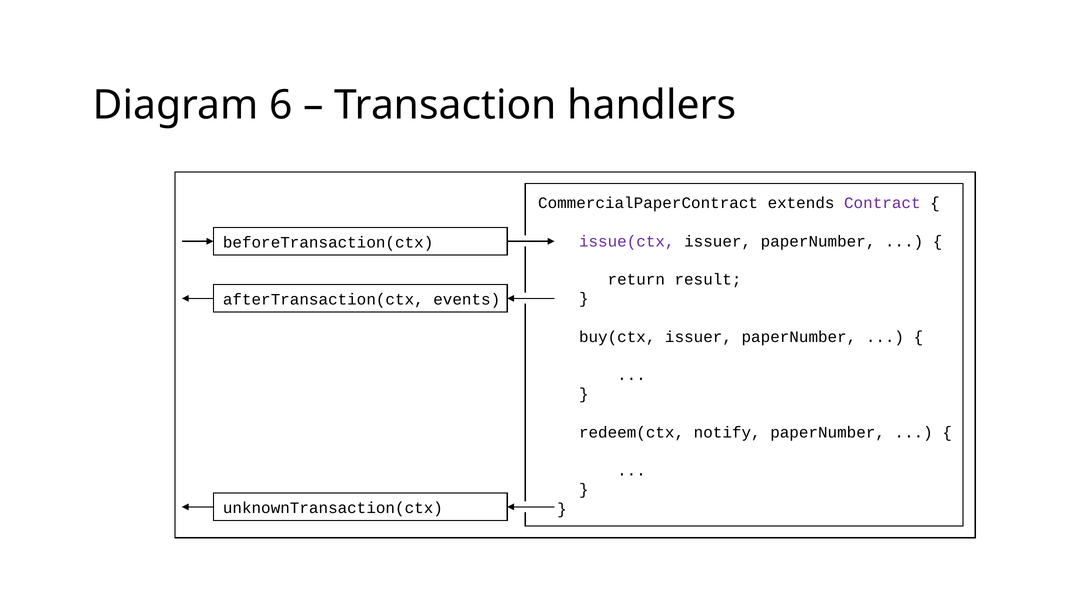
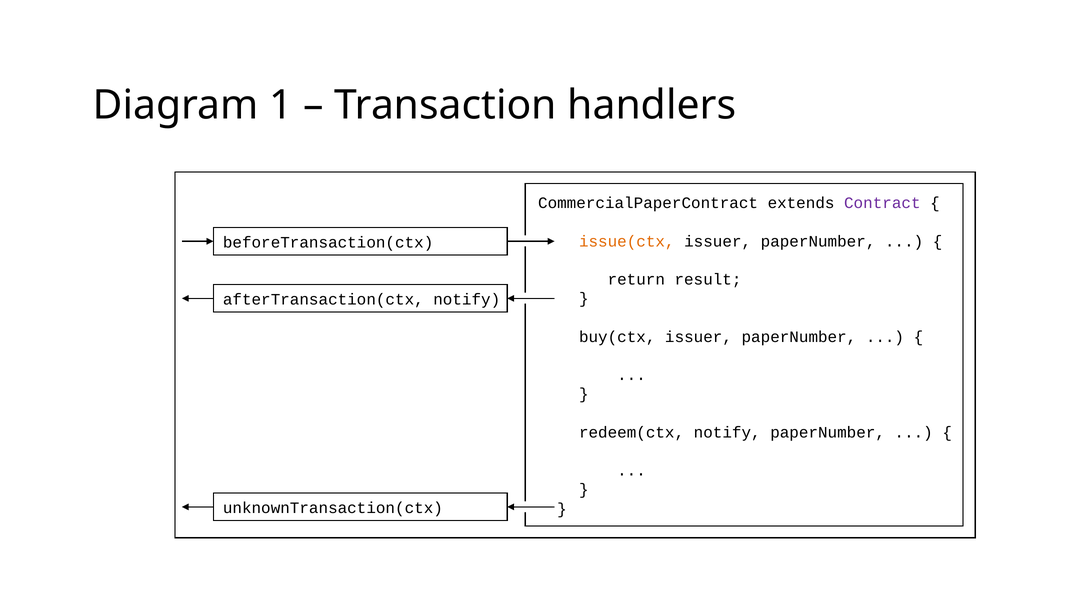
6: 6 -> 1
issue(ctx colour: purple -> orange
afterTransaction(ctx events: events -> notify
